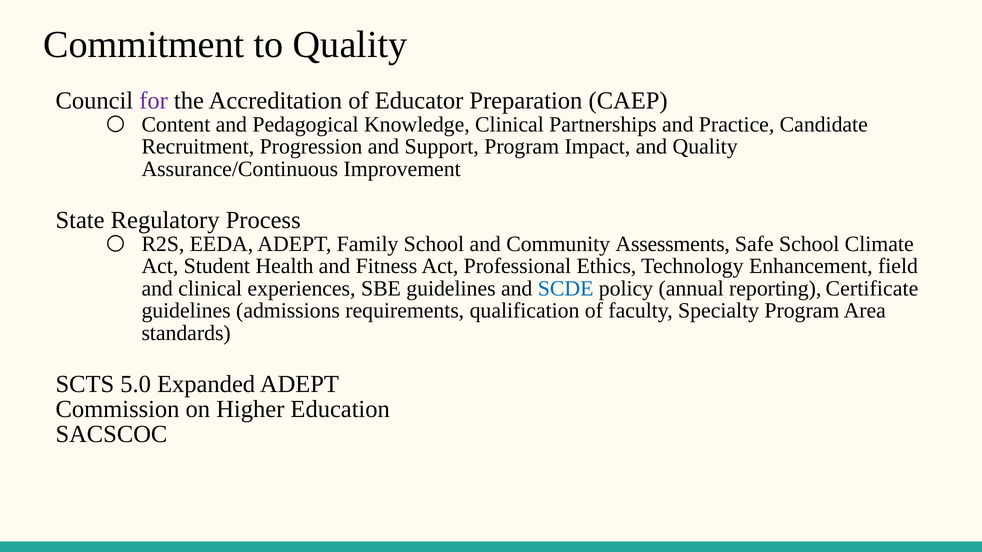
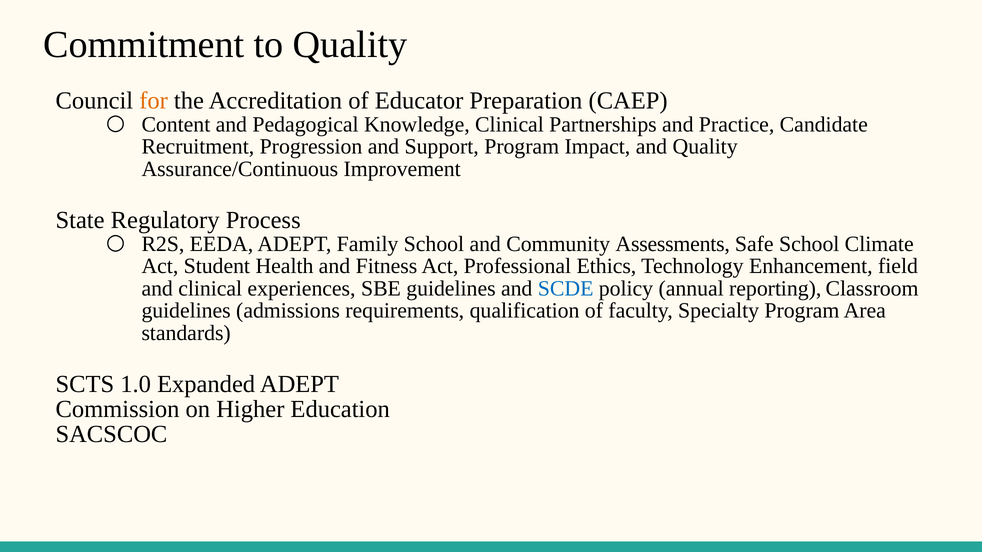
for colour: purple -> orange
Certificate: Certificate -> Classroom
5.0: 5.0 -> 1.0
